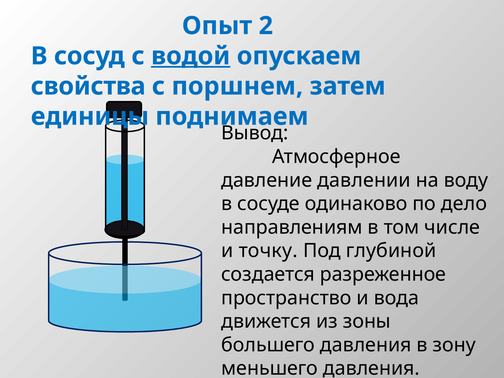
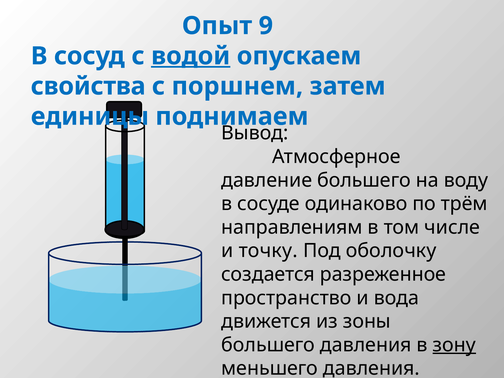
2: 2 -> 9
давление давлении: давлении -> большего
дело: дело -> трём
глубиной: глубиной -> оболочку
зону underline: none -> present
